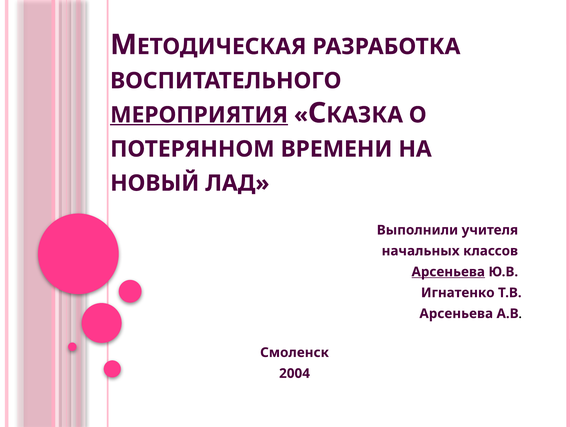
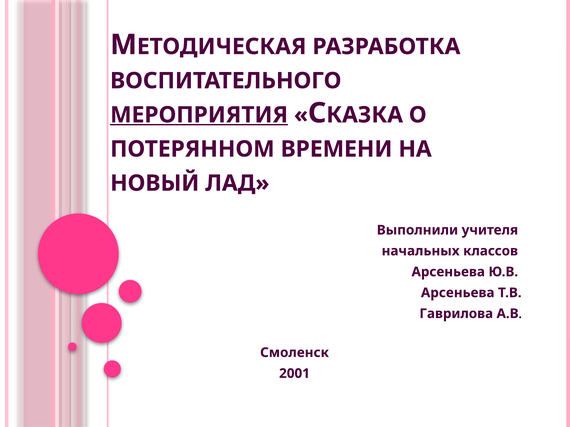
Арсеньева at (448, 272) underline: present -> none
Игнатенко at (458, 293): Игнатенко -> Арсеньева
Арсеньева at (456, 314): Арсеньева -> Гаврилова
2004: 2004 -> 2001
